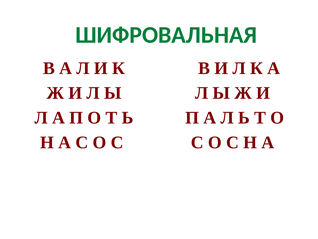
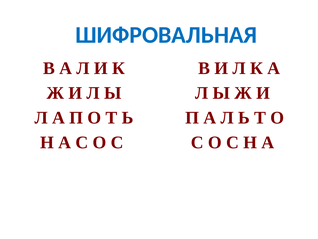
ШИФРОВАЛЬНАЯ colour: green -> blue
